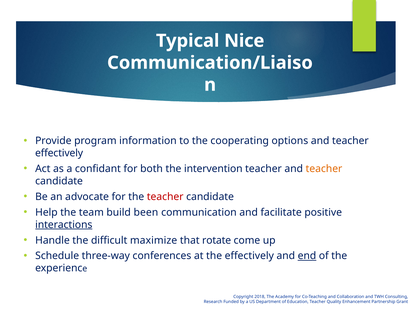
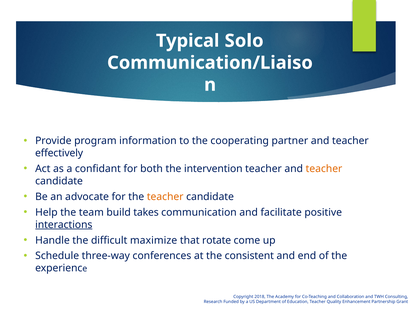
Nice: Nice -> Solo
options: options -> partner
teacher at (165, 197) colour: red -> orange
been: been -> takes
the effectively: effectively -> consistent
end underline: present -> none
